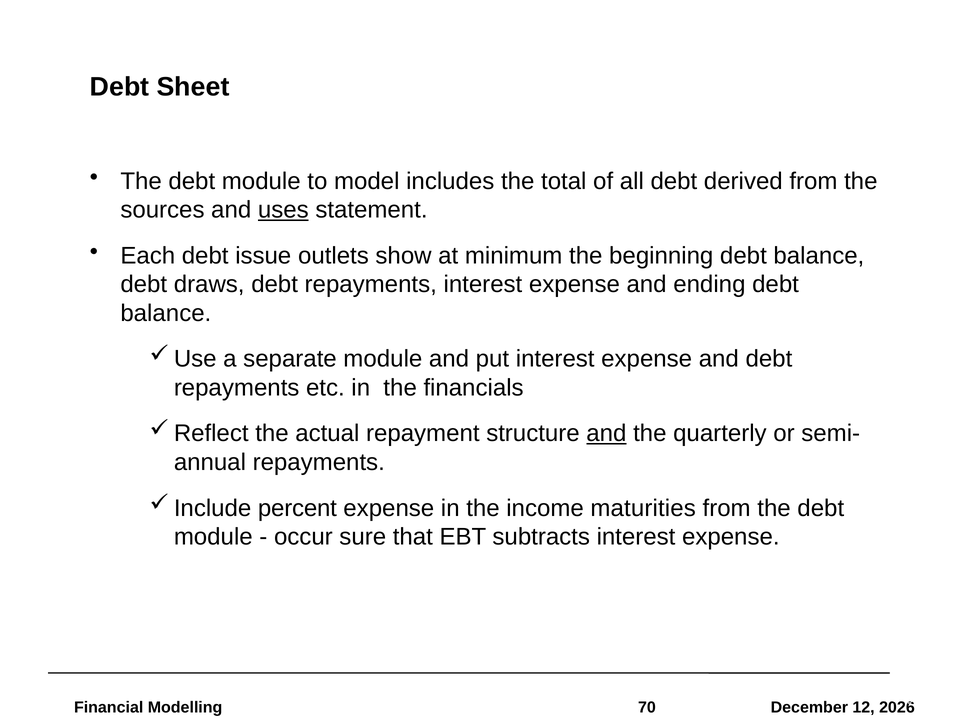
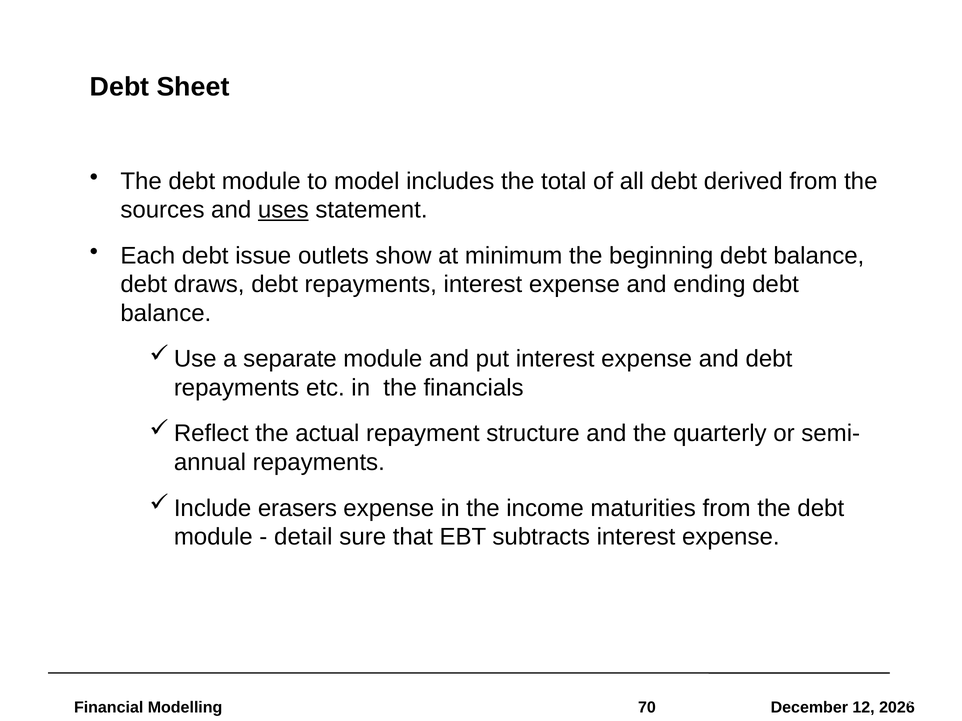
and at (606, 434) underline: present -> none
percent: percent -> erasers
occur: occur -> detail
